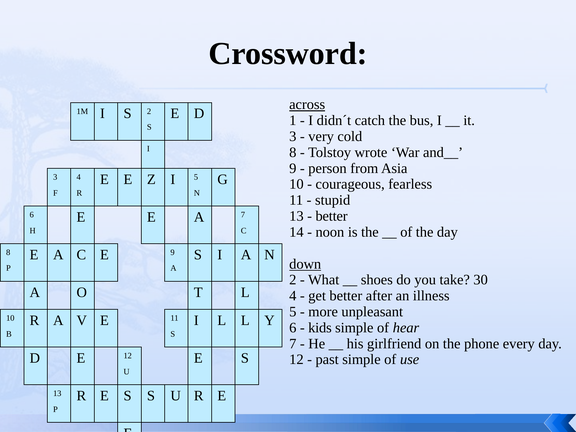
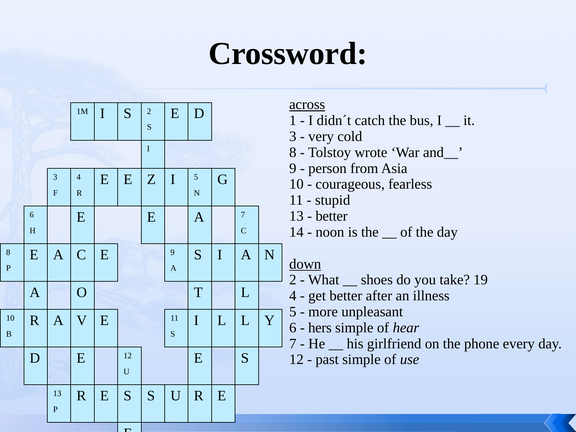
30: 30 -> 19
kids: kids -> hers
